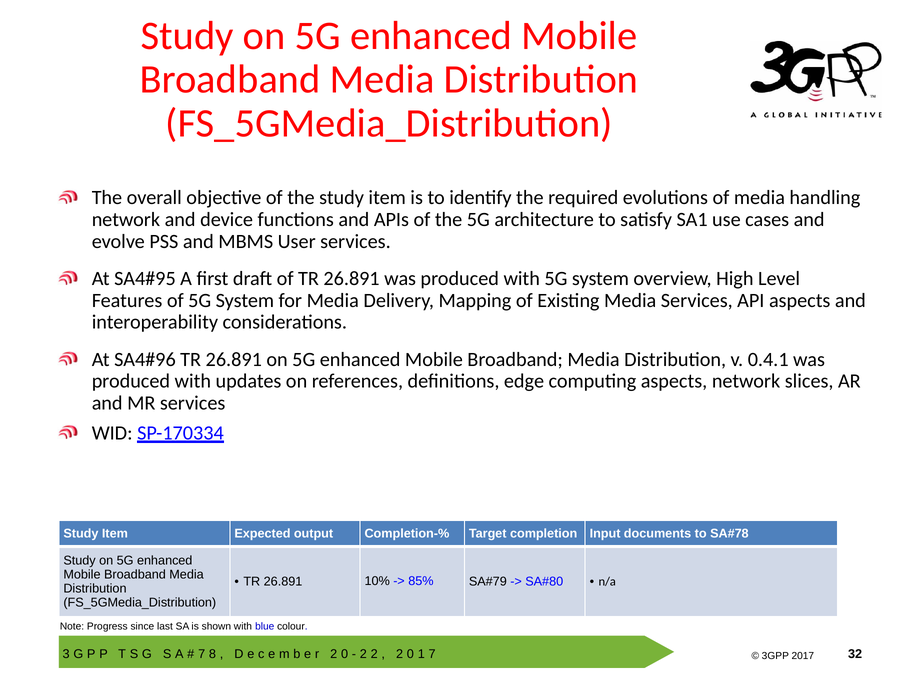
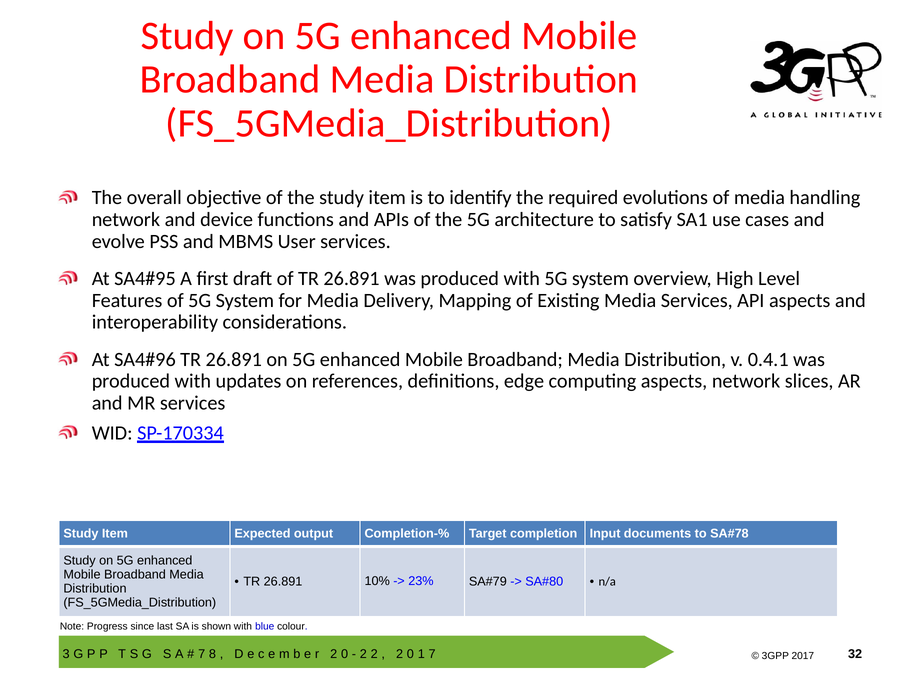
85%: 85% -> 23%
